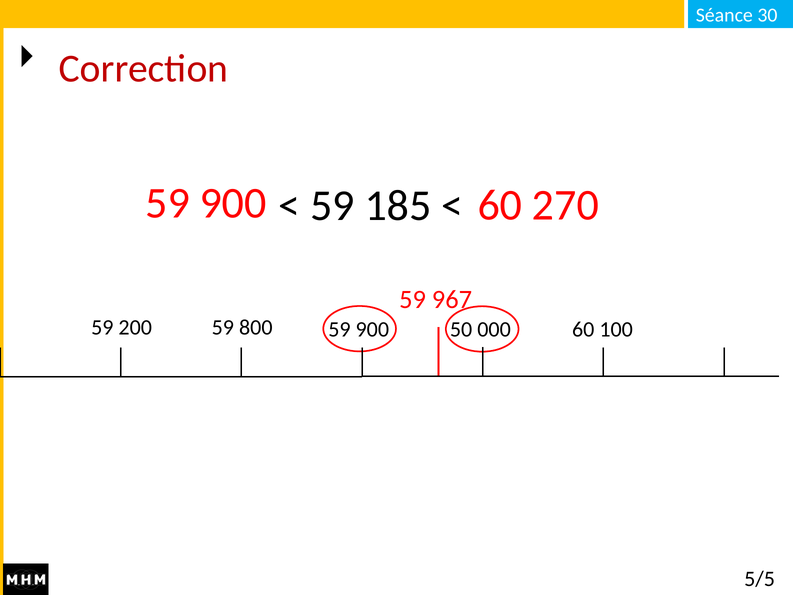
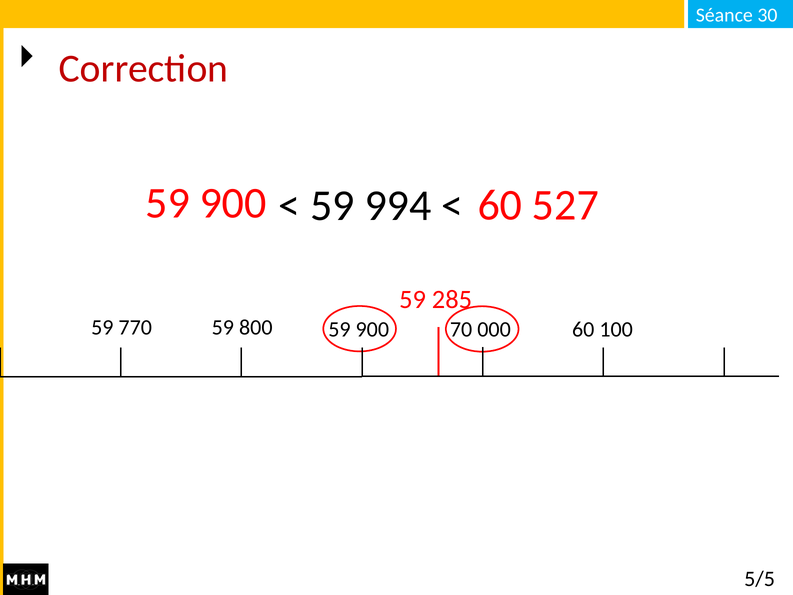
270: 270 -> 527
185: 185 -> 994
967: 967 -> 285
200: 200 -> 770
50: 50 -> 70
